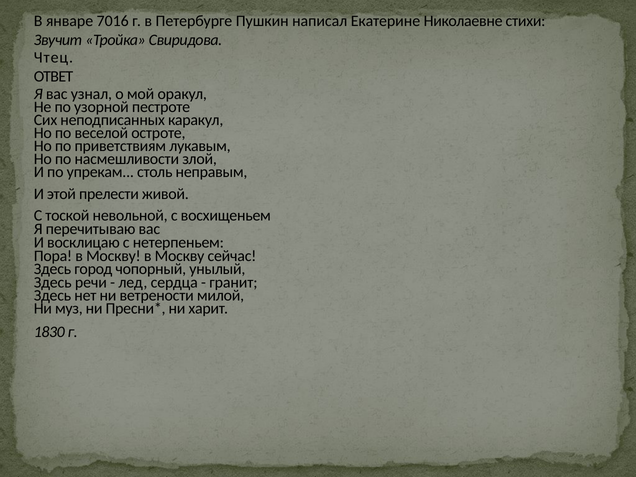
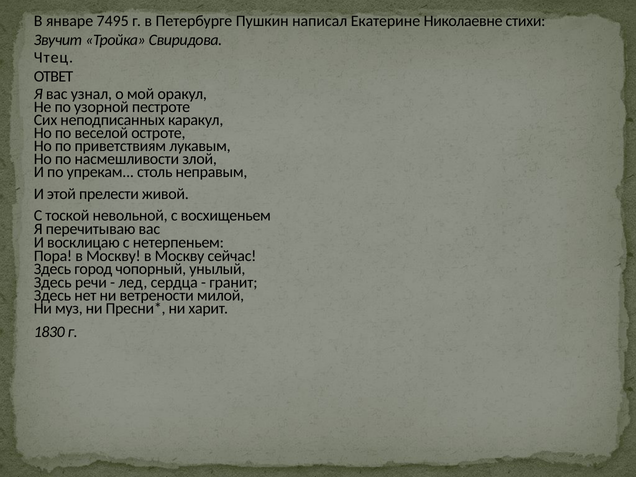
7016: 7016 -> 7495
